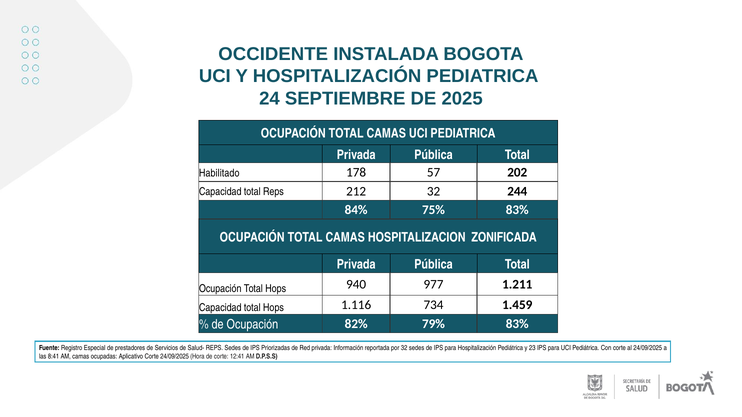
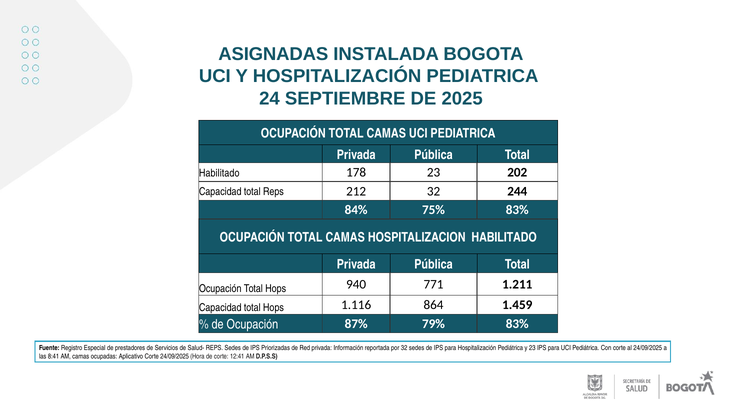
OCCIDENTE: OCCIDENTE -> ASIGNADAS
178 57: 57 -> 23
HOSPITALIZACION ZONIFICADA: ZONIFICADA -> HABILITADO
977: 977 -> 771
734: 734 -> 864
82%: 82% -> 87%
